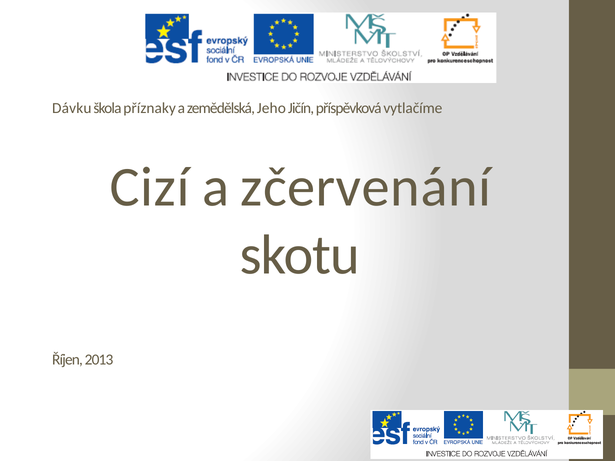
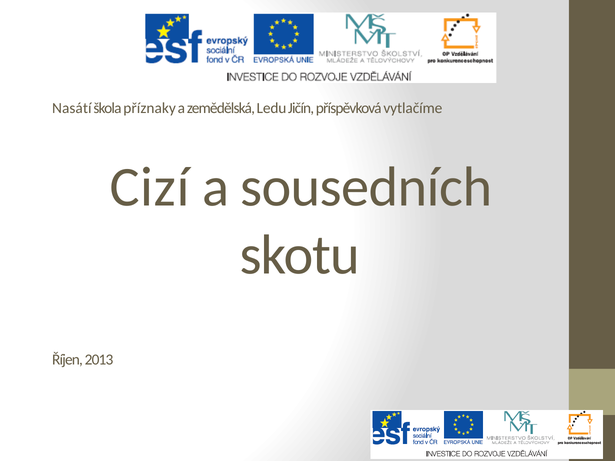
Dávku: Dávku -> Nasátí
Jeho: Jeho -> Ledu
zčervenání: zčervenání -> sousedních
